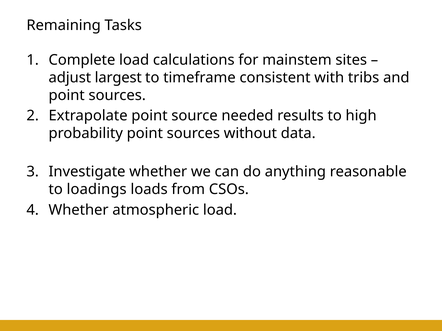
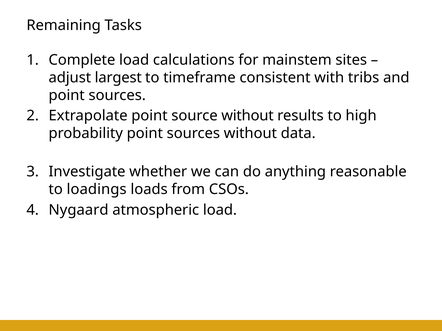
source needed: needed -> without
Whether at (79, 210): Whether -> Nygaard
